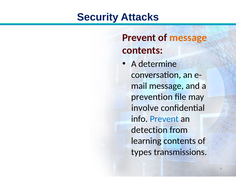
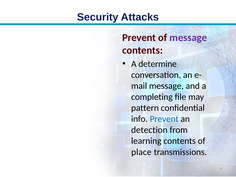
message at (188, 38) colour: orange -> purple
prevention: prevention -> completing
involve: involve -> pattern
types: types -> place
